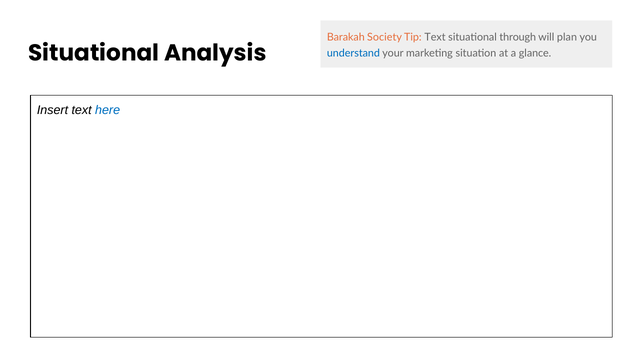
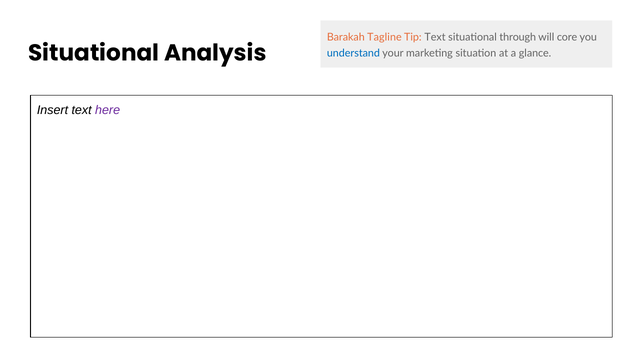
Society: Society -> Tagline
plan: plan -> core
here colour: blue -> purple
